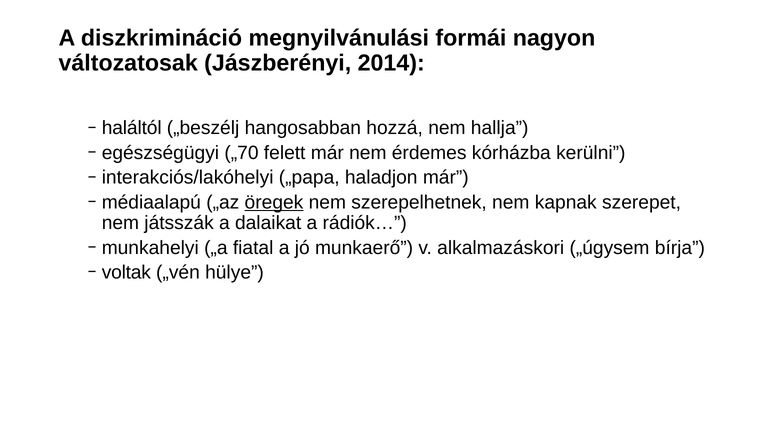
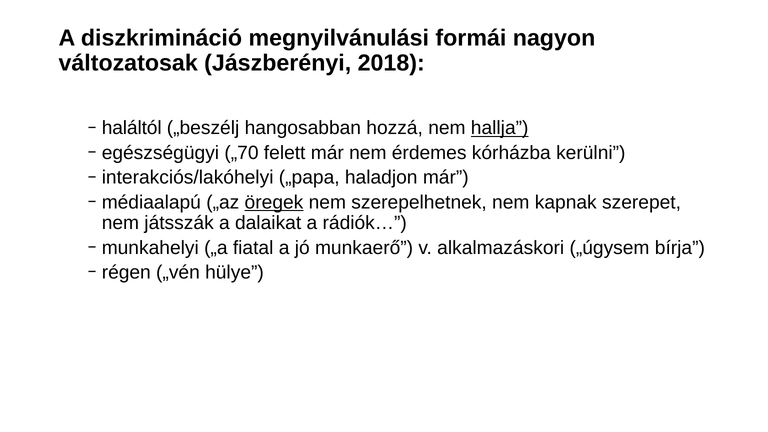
2014: 2014 -> 2018
hallja underline: none -> present
voltak: voltak -> régen
